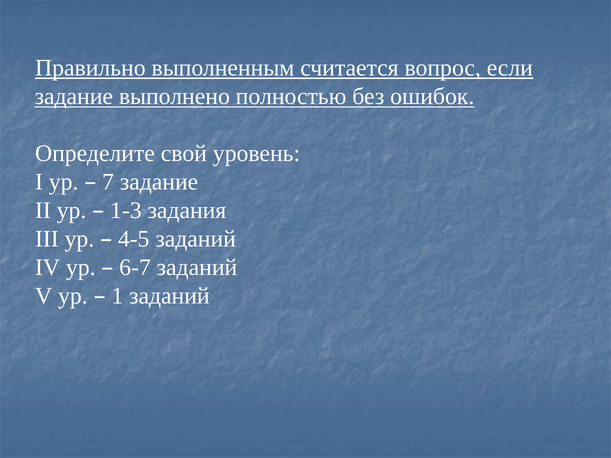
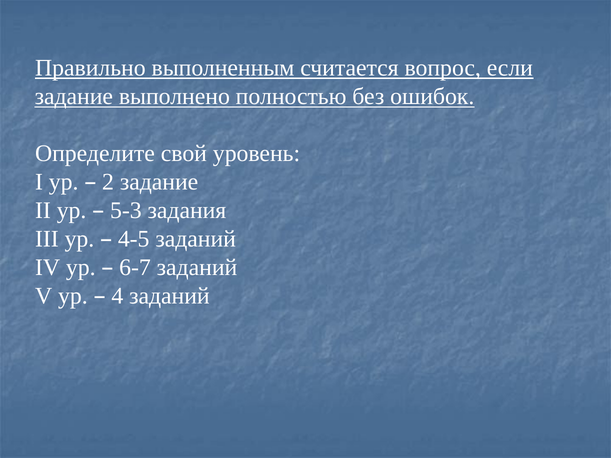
7: 7 -> 2
1-3: 1-3 -> 5-3
1: 1 -> 4
